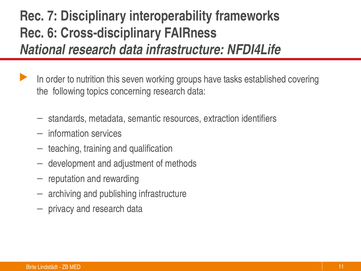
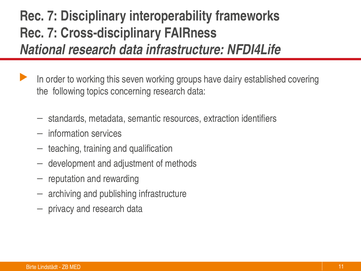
6 at (52, 33): 6 -> 7
to nutrition: nutrition -> working
tasks: tasks -> dairy
